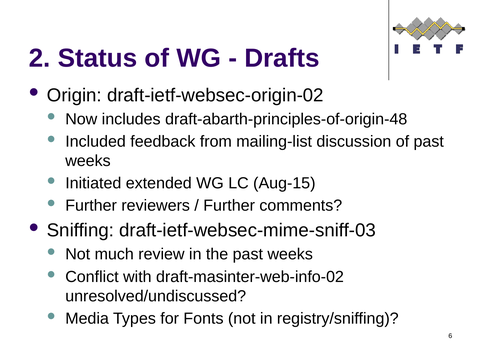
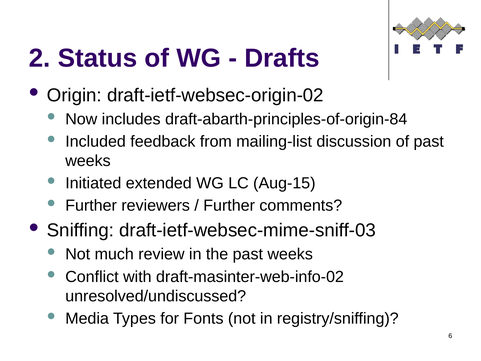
draft-abarth-principles-of-origin-48: draft-abarth-principles-of-origin-48 -> draft-abarth-principles-of-origin-84
